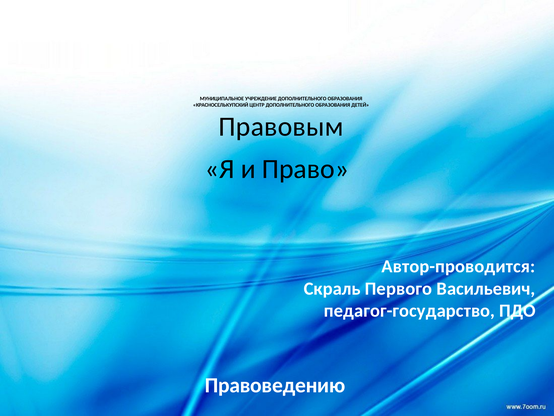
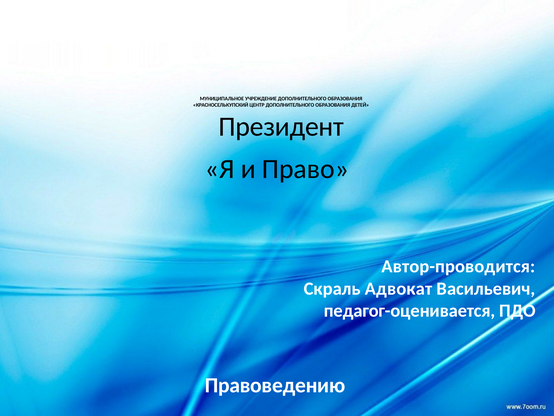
Правовым: Правовым -> Президент
Первого: Первого -> Адвокат
педагог-государство: педагог-государство -> педагог-оценивается
